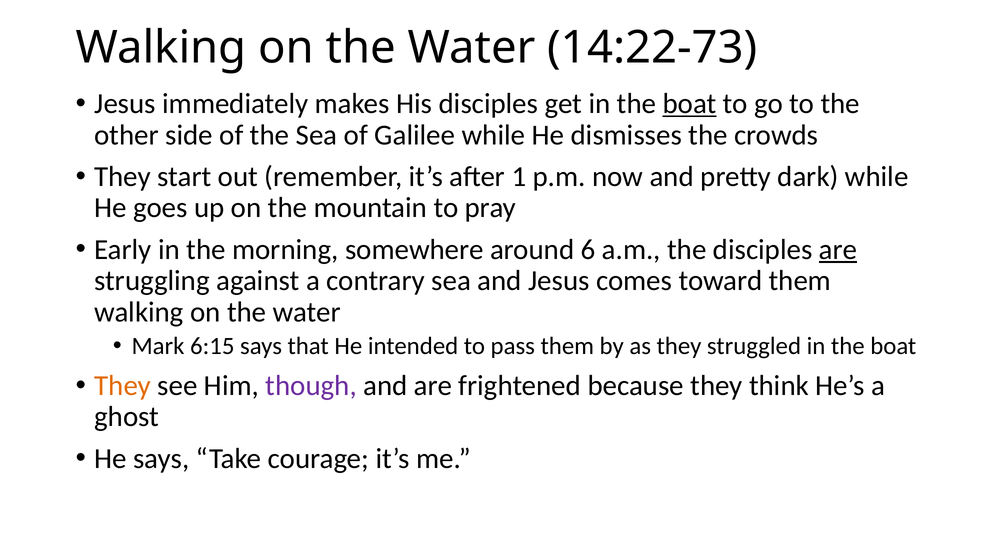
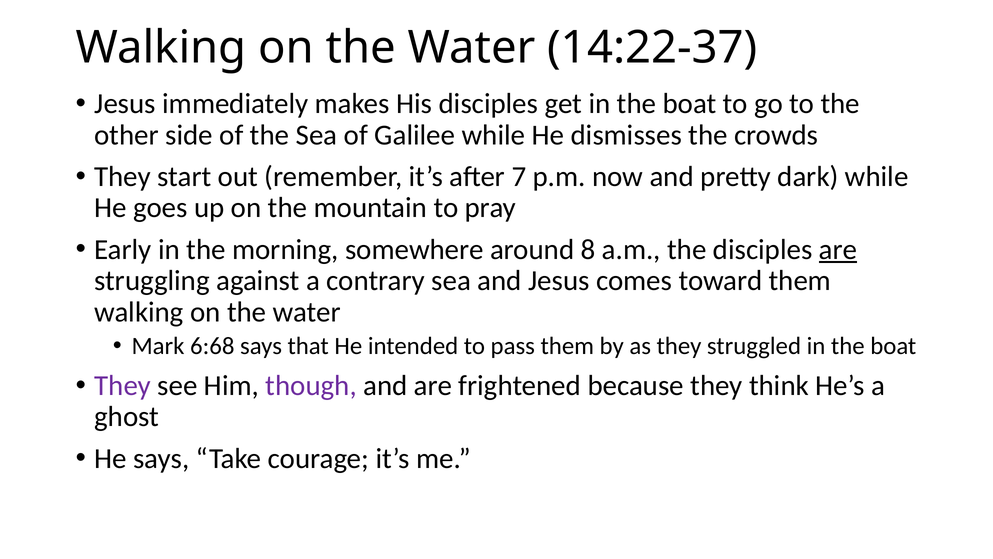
14:22-73: 14:22-73 -> 14:22-37
boat at (690, 104) underline: present -> none
1: 1 -> 7
6: 6 -> 8
6:15: 6:15 -> 6:68
They at (123, 385) colour: orange -> purple
